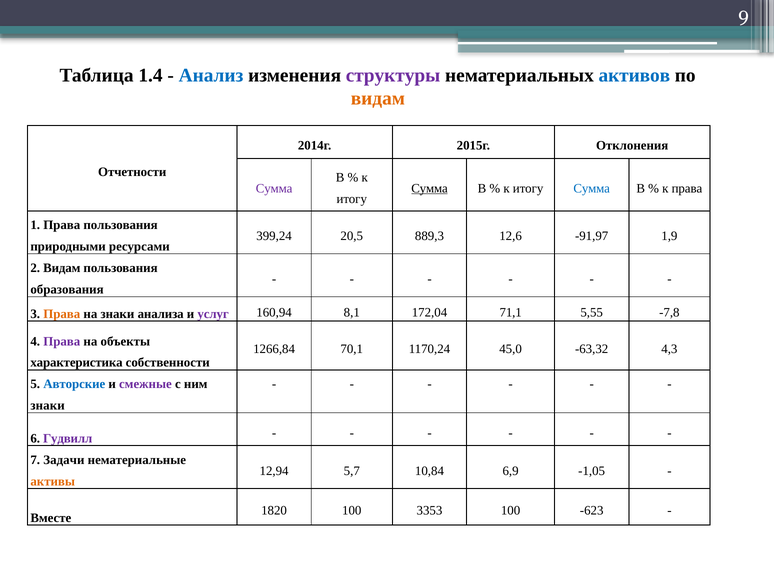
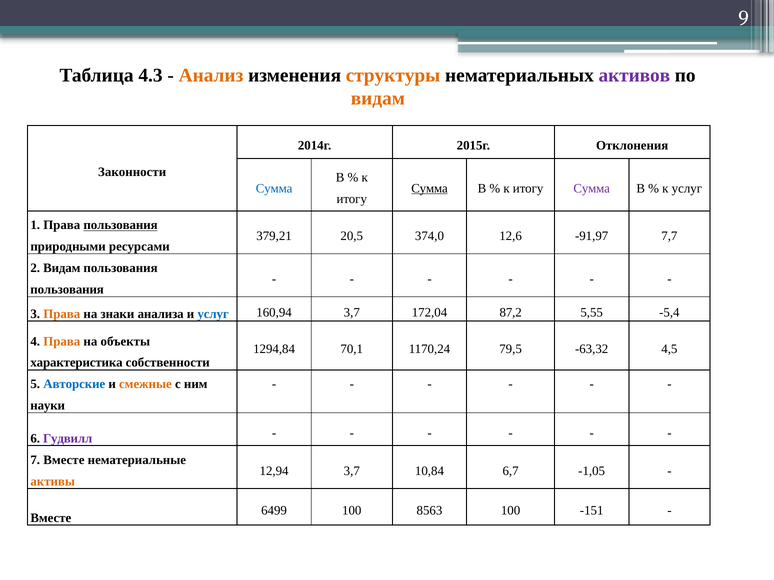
1.4: 1.4 -> 4.3
Анализ colour: blue -> orange
структуры colour: purple -> orange
активов colour: blue -> purple
Отчетности: Отчетности -> Законности
Сумма at (274, 188) colour: purple -> blue
Сумма at (592, 188) colour: blue -> purple
к права: права -> услуг
пользования at (121, 225) underline: none -> present
399,24: 399,24 -> 379,21
889,3: 889,3 -> 374,0
1,9: 1,9 -> 7,7
образования at (67, 290): образования -> пользования
услуг at (213, 314) colour: purple -> blue
160,94 8,1: 8,1 -> 3,7
71,1: 71,1 -> 87,2
-7,8: -7,8 -> -5,4
Права at (62, 342) colour: purple -> orange
1266,84: 1266,84 -> 1294,84
45,0: 45,0 -> 79,5
4,3: 4,3 -> 4,5
смежные colour: purple -> orange
знаки at (48, 406): знаки -> науки
7 Задачи: Задачи -> Вместе
12,94 5,7: 5,7 -> 3,7
6,9: 6,9 -> 6,7
1820: 1820 -> 6499
3353: 3353 -> 8563
-623: -623 -> -151
